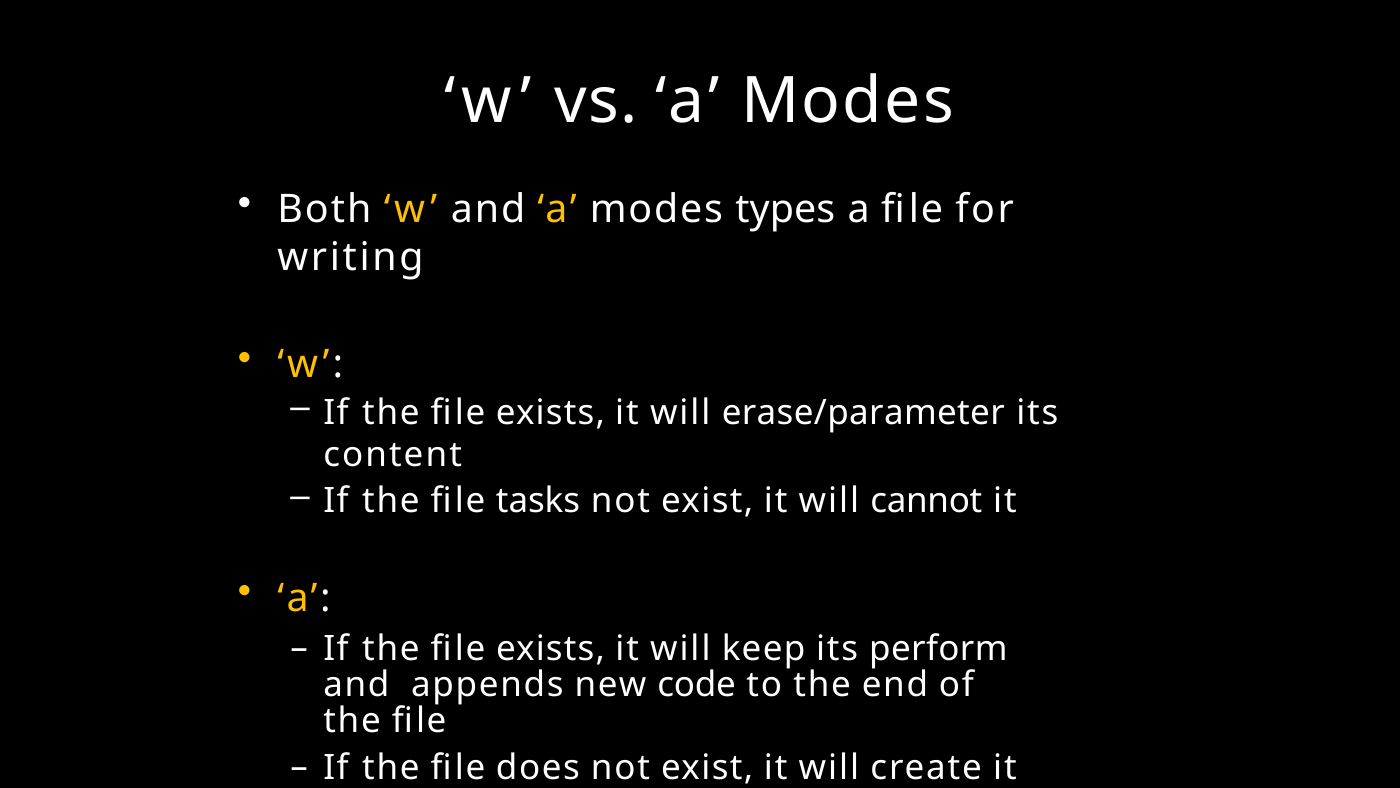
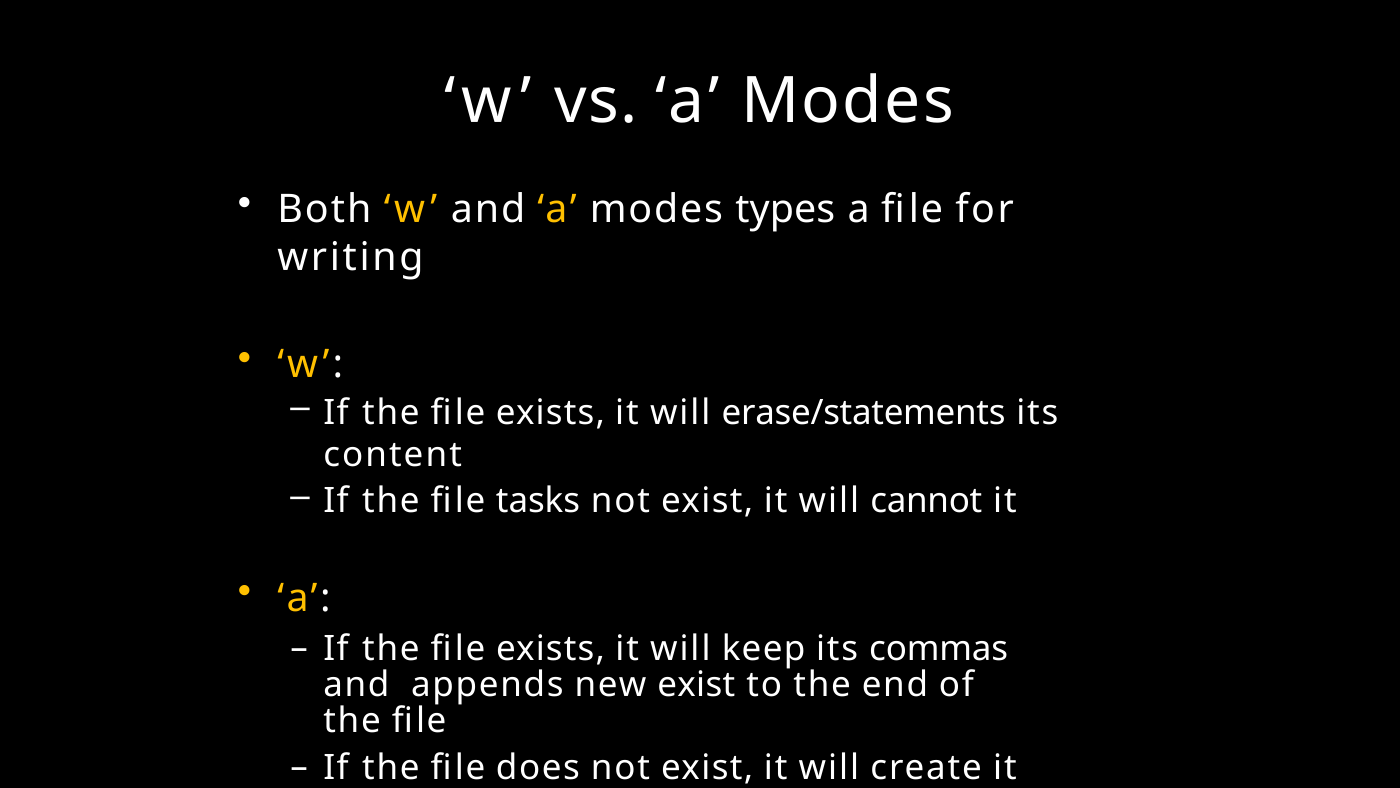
erase/parameter: erase/parameter -> erase/statements
perform: perform -> commas
new code: code -> exist
